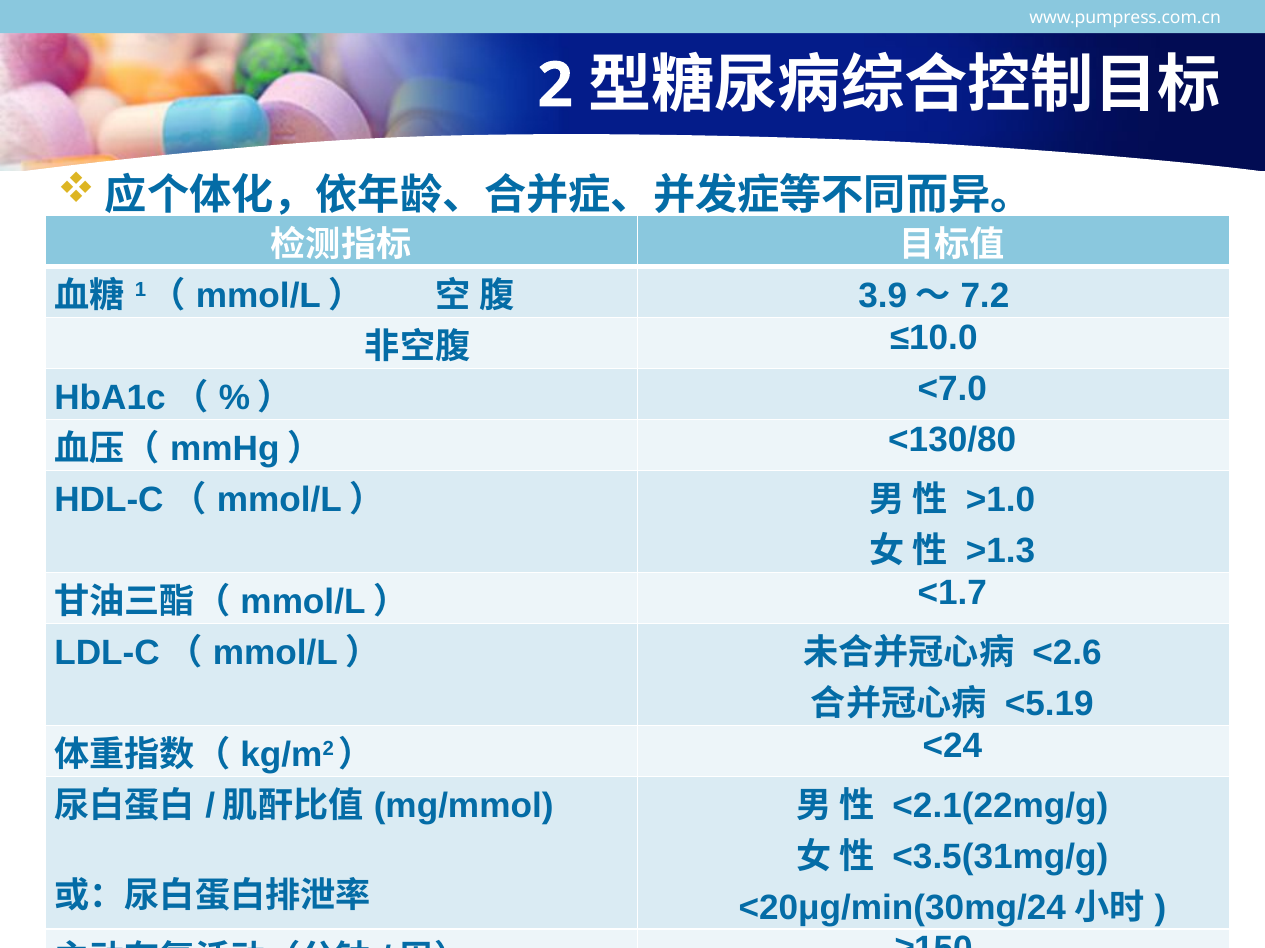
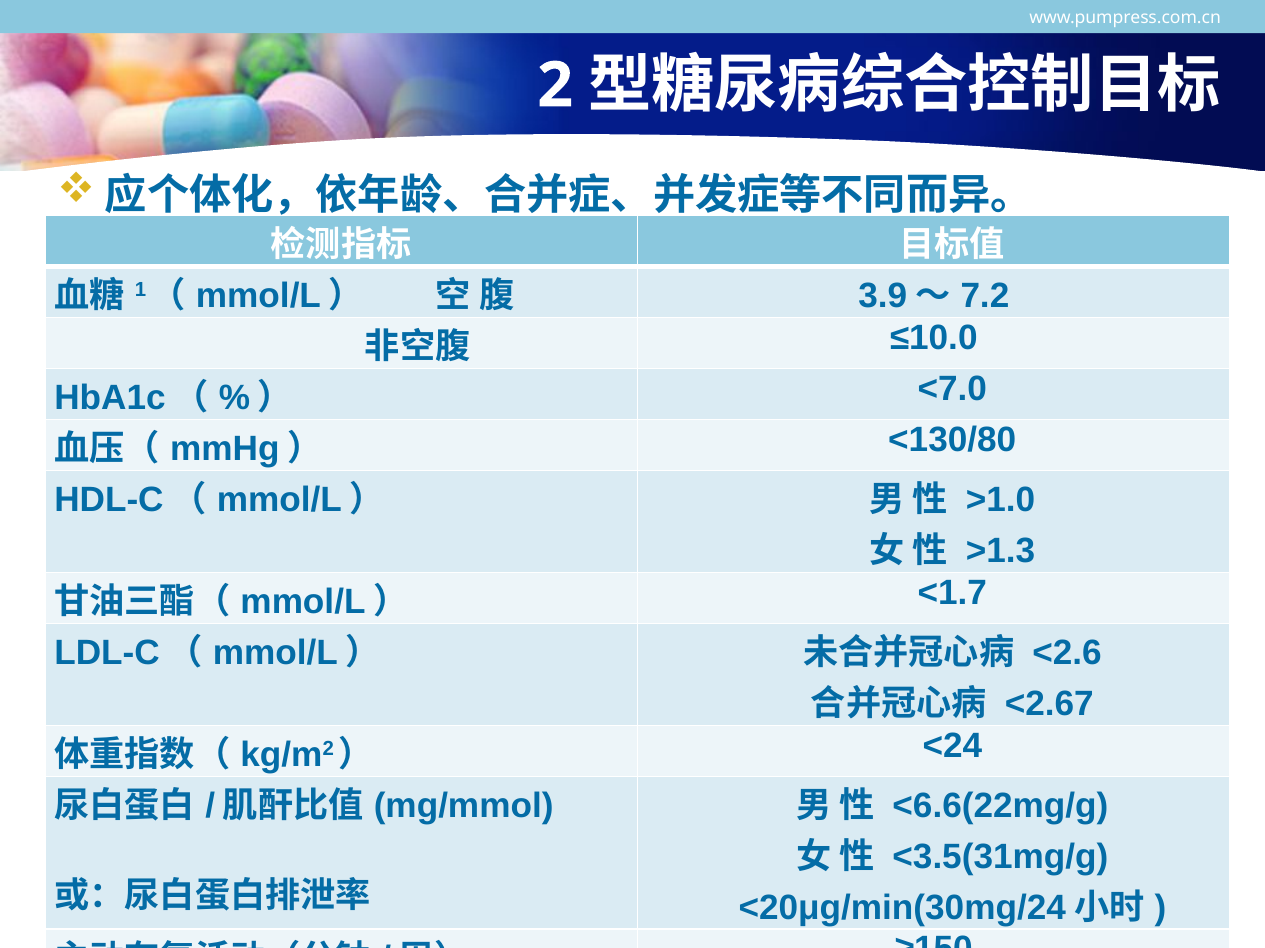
<5.19: <5.19 -> <2.67
<2.1(22mg/g: <2.1(22mg/g -> <6.6(22mg/g
